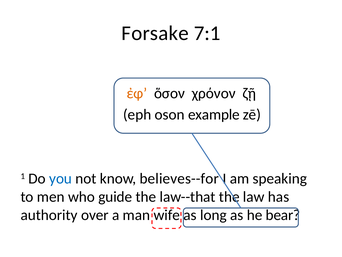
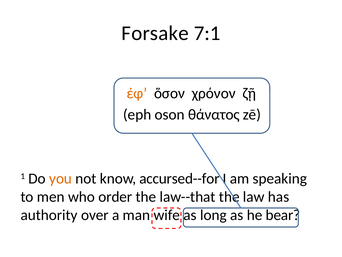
example: example -> θάνατος
you colour: blue -> orange
believes--for: believes--for -> accursed--for
guide: guide -> order
